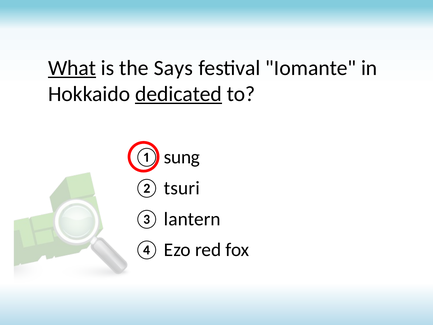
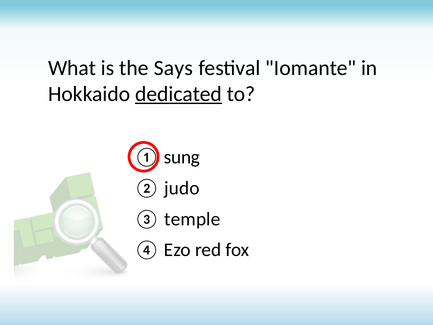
What underline: present -> none
tsuri: tsuri -> judo
lantern: lantern -> temple
